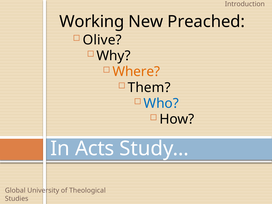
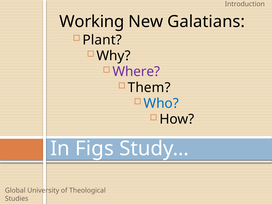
Preached: Preached -> Galatians
Olive: Olive -> Plant
Where colour: orange -> purple
Acts: Acts -> Figs
